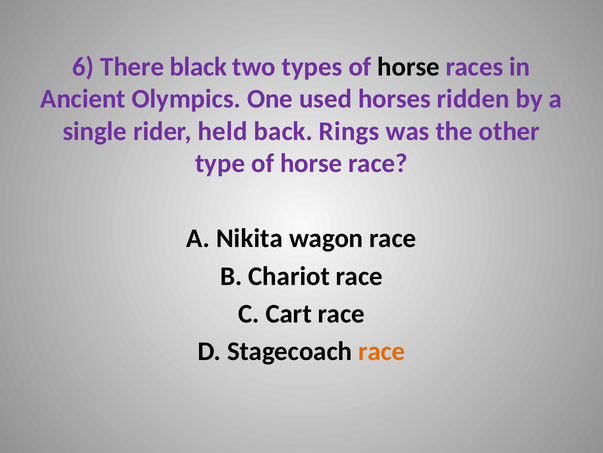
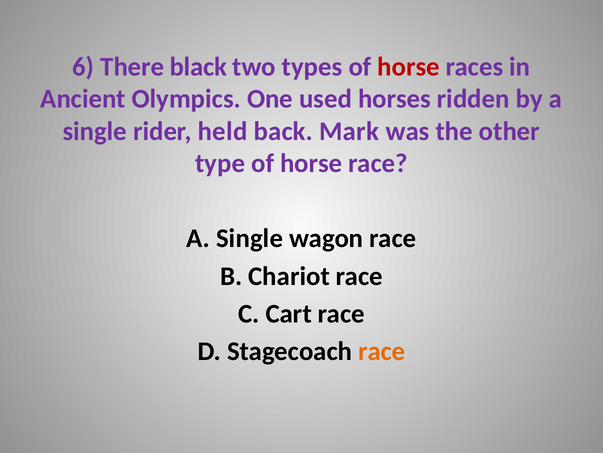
horse at (409, 67) colour: black -> red
Rings: Rings -> Mark
Nikita at (250, 238): Nikita -> Single
